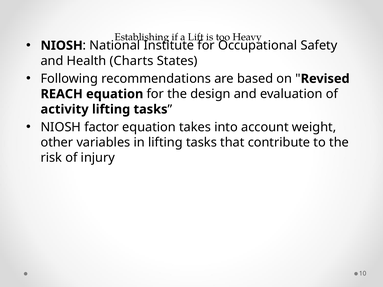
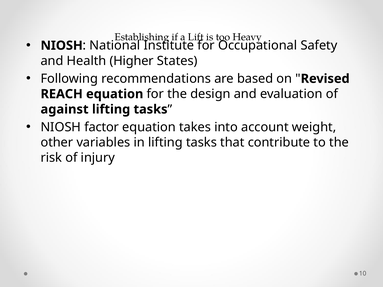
Charts: Charts -> Higher
activity: activity -> against
